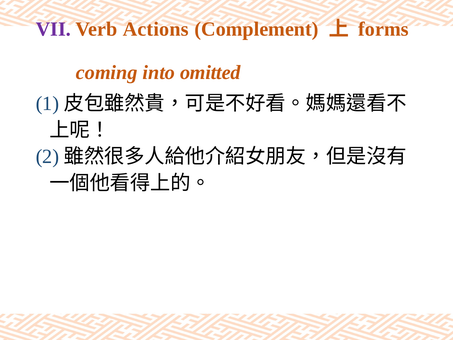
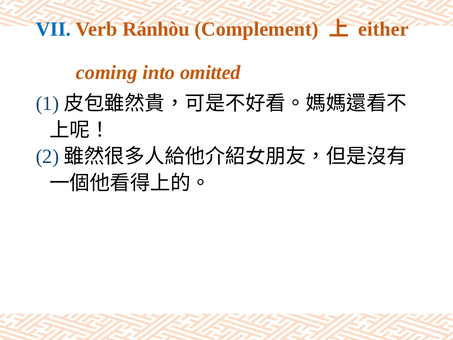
VII colour: purple -> blue
Actions: Actions -> Ránhòu
forms: forms -> either
